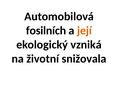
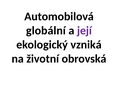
fosilních: fosilních -> globální
její colour: orange -> purple
snižovala: snižovala -> obrovská
